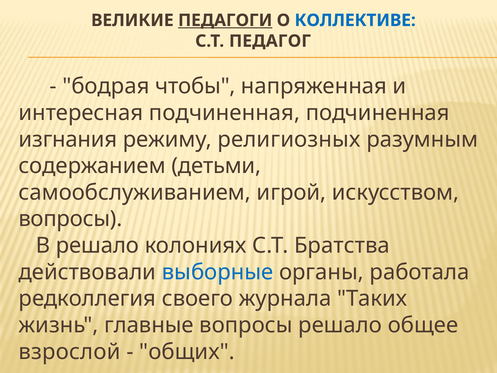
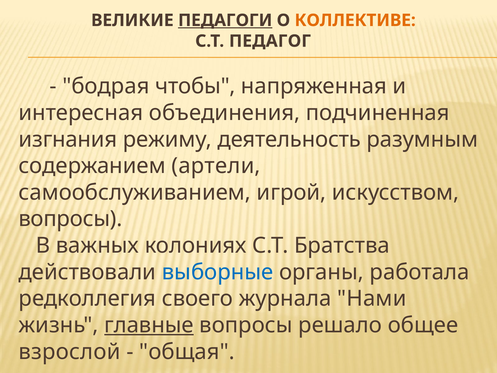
КОЛЛЕКТИВЕ colour: blue -> orange
интересная подчиненная: подчиненная -> объединения
религиозных: религиозных -> деятельность
детьми: детьми -> артели
В решало: решало -> важных
Таких: Таких -> Нами
главные underline: none -> present
общих: общих -> общая
